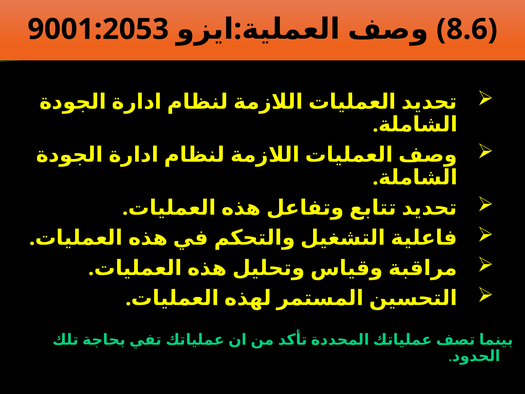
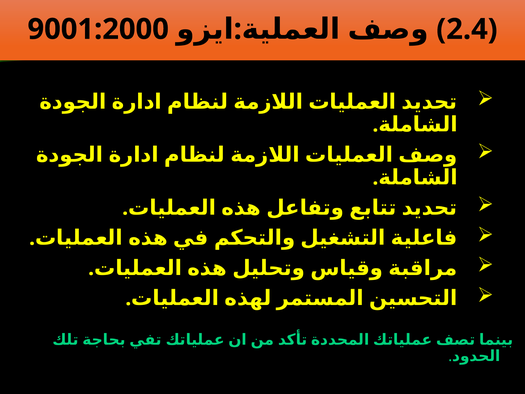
9001:2053: 9001:2053 -> 9001:2000
8.6: 8.6 -> 2.4
